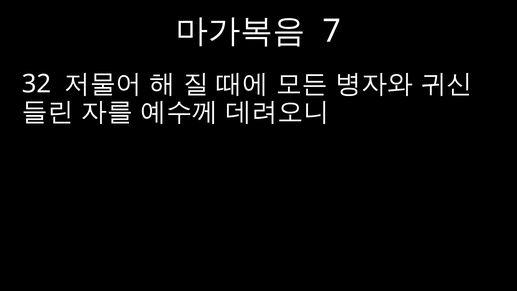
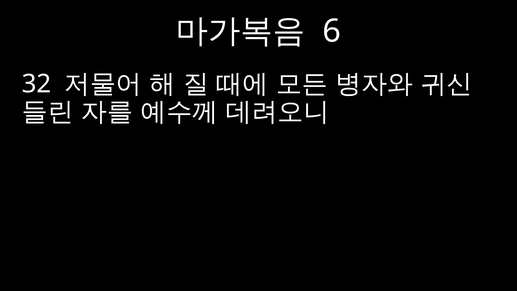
7: 7 -> 6
